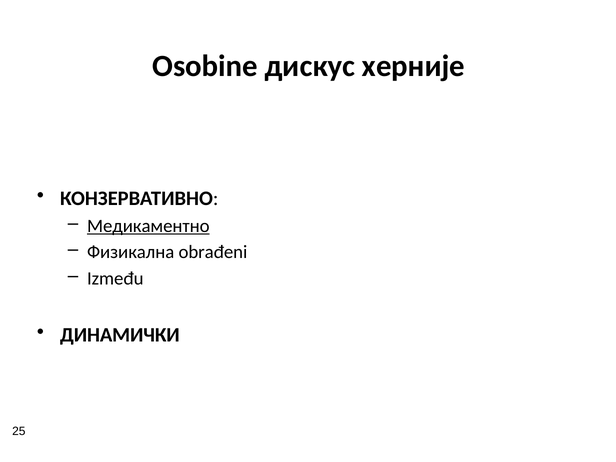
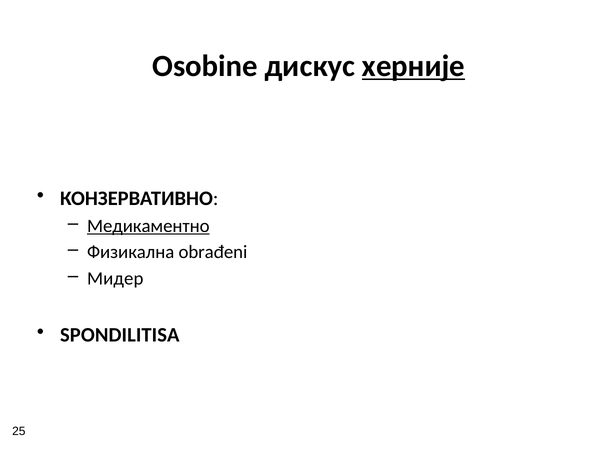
херније underline: none -> present
Između: Između -> Мидер
ДИНАМИЧКИ: ДИНАМИЧКИ -> SPONDILITISA
